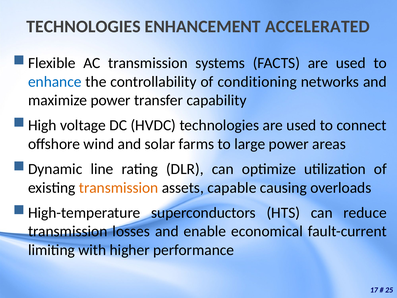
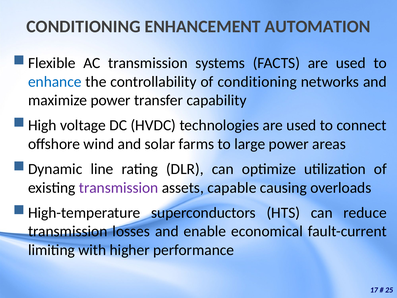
TECHNOLOGIES at (83, 26): TECHNOLOGIES -> CONDITIONING
ACCELERATED: ACCELERATED -> AUTOMATION
transmission at (119, 187) colour: orange -> purple
